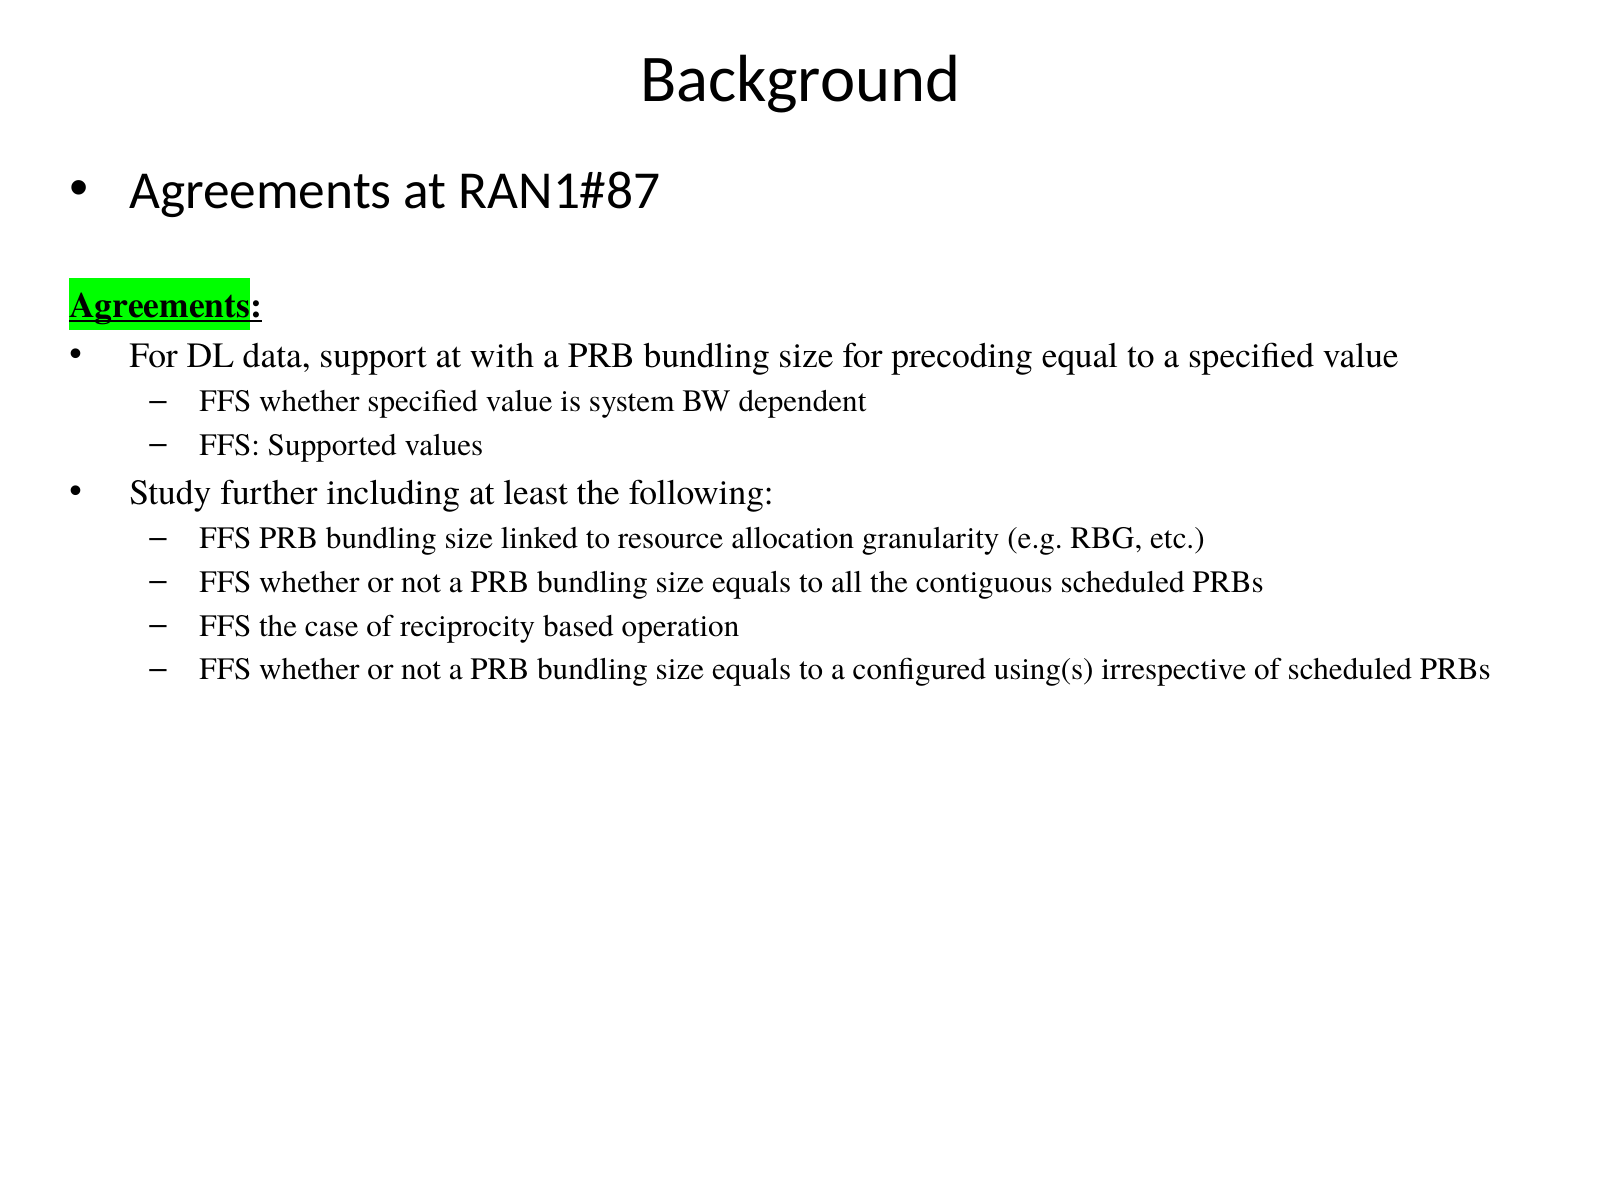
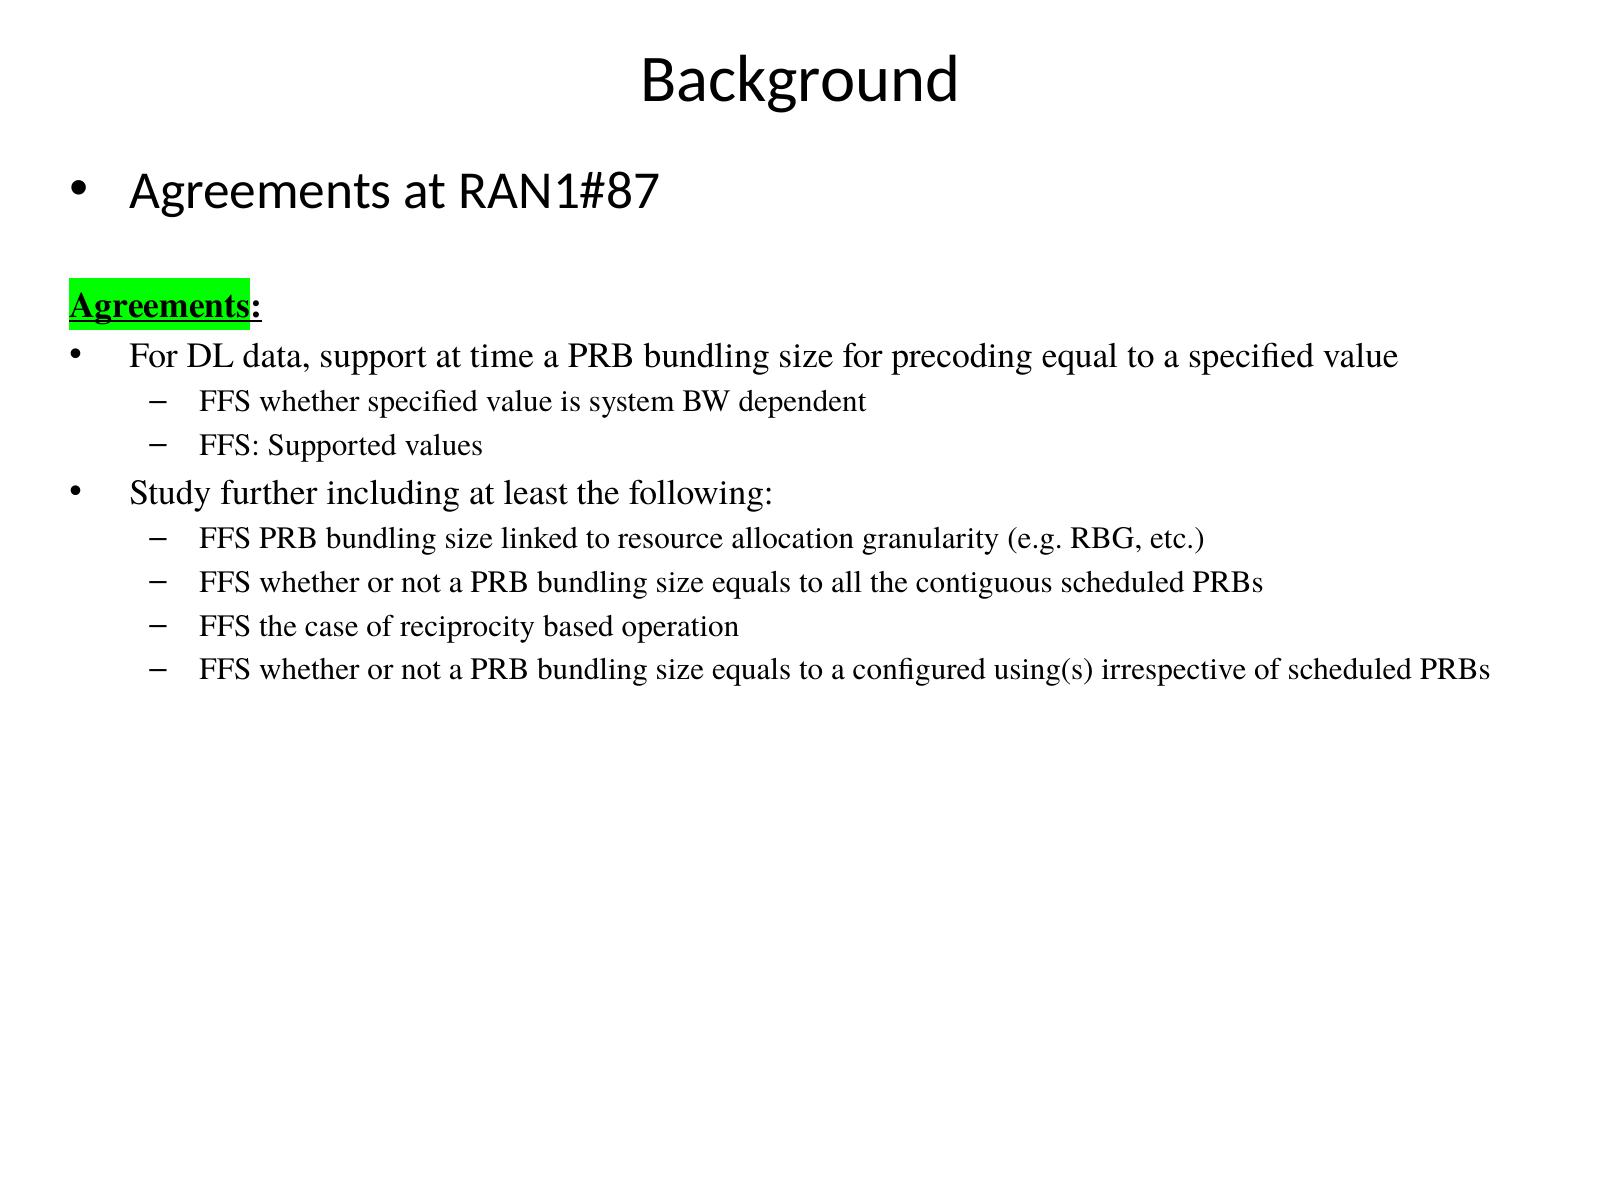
with: with -> time
